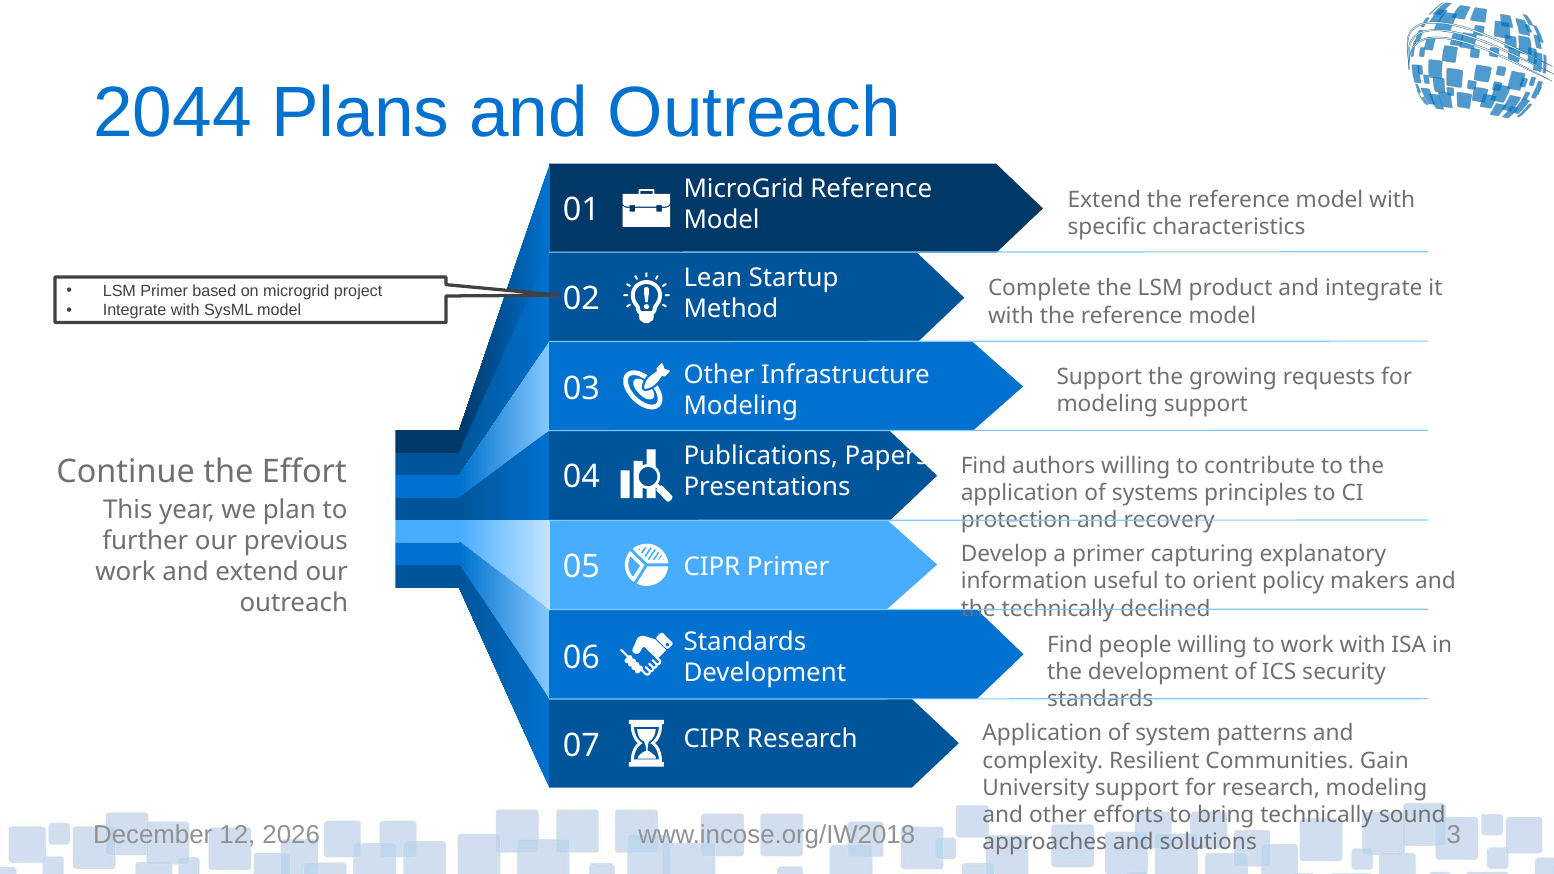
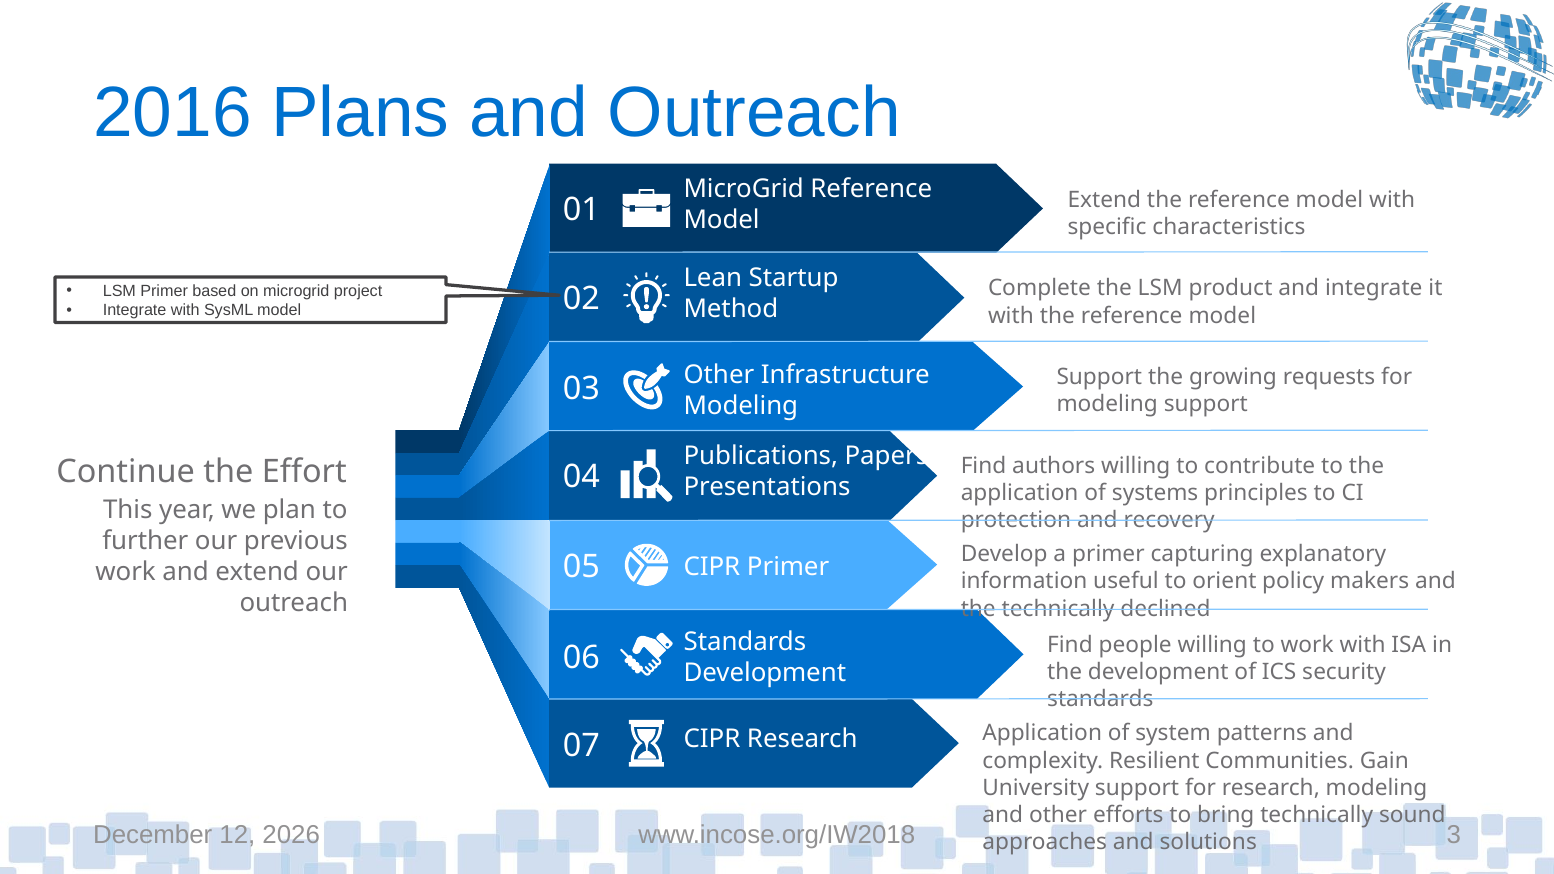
2044: 2044 -> 2016
